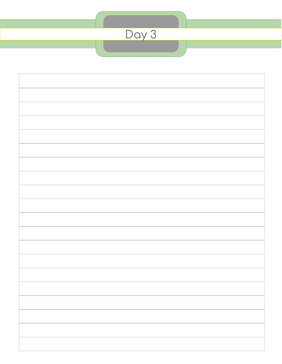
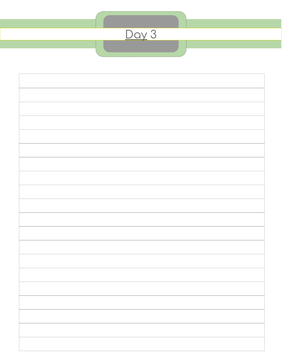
Day underline: none -> present
